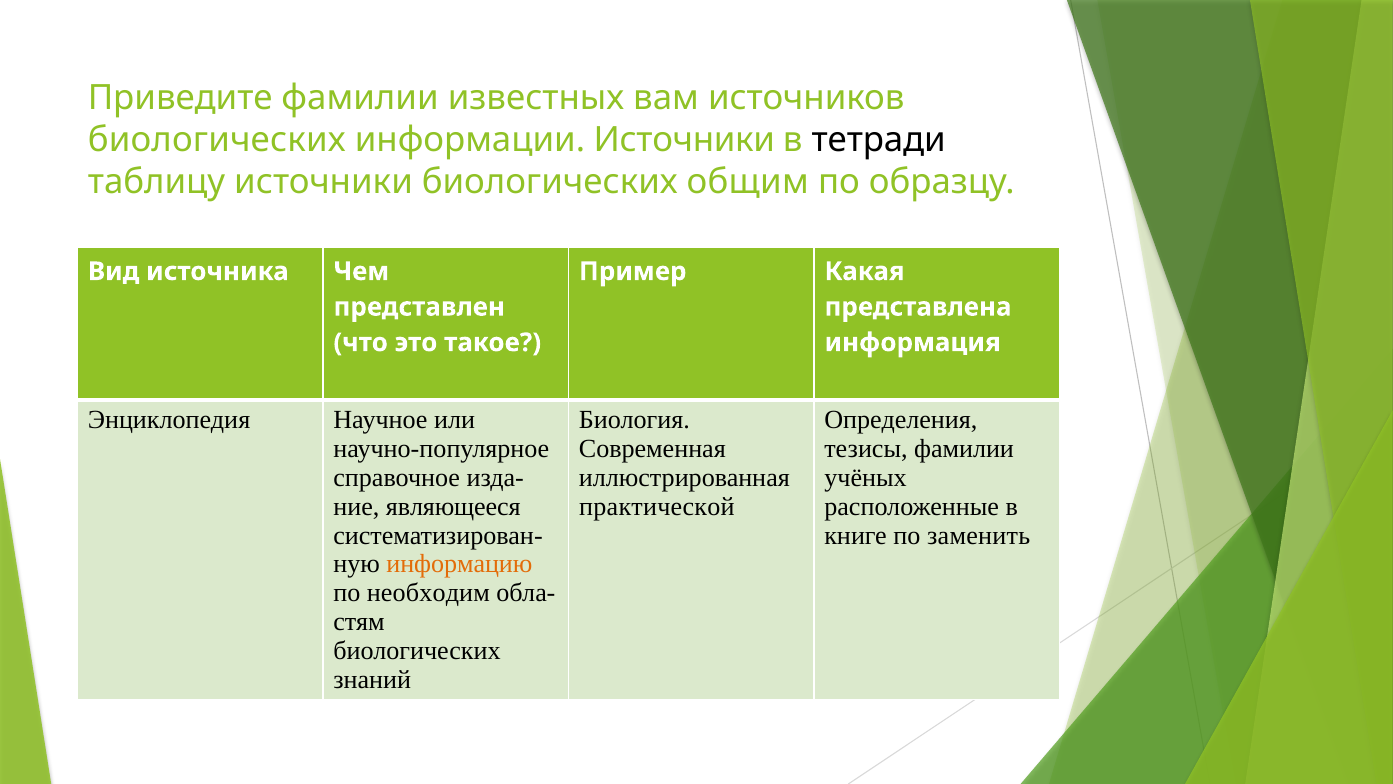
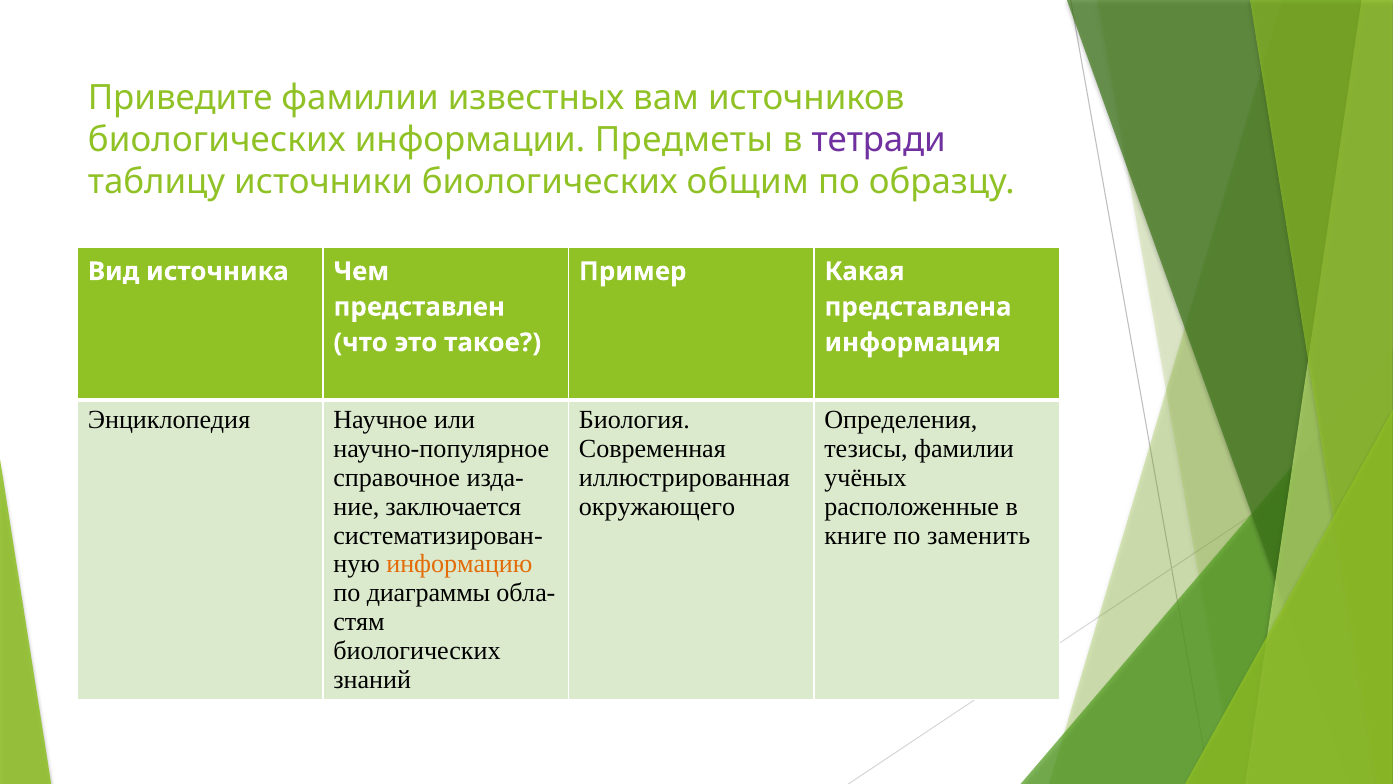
информации Источники: Источники -> Предметы
тетради colour: black -> purple
являющееся: являющееся -> заключается
практической: практической -> окружающего
необходим: необходим -> диаграммы
